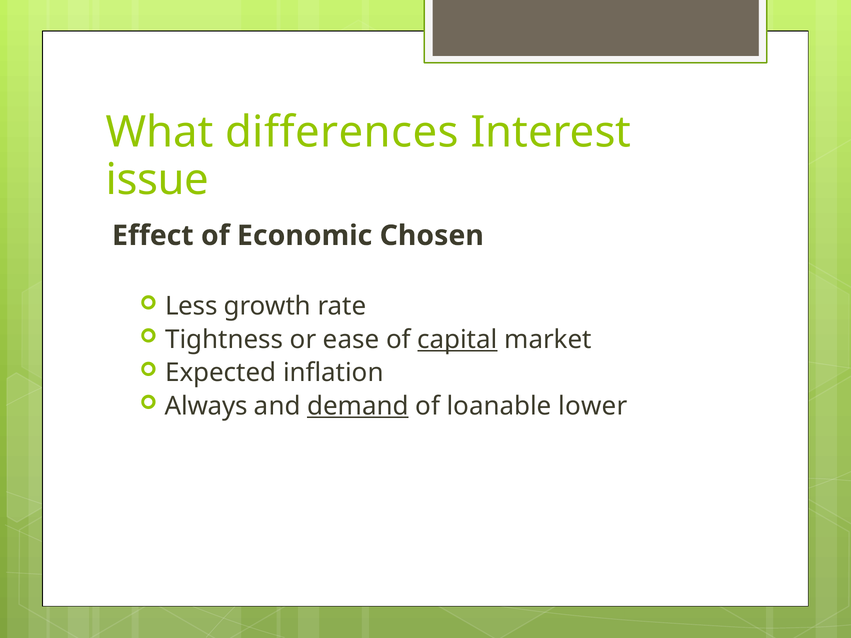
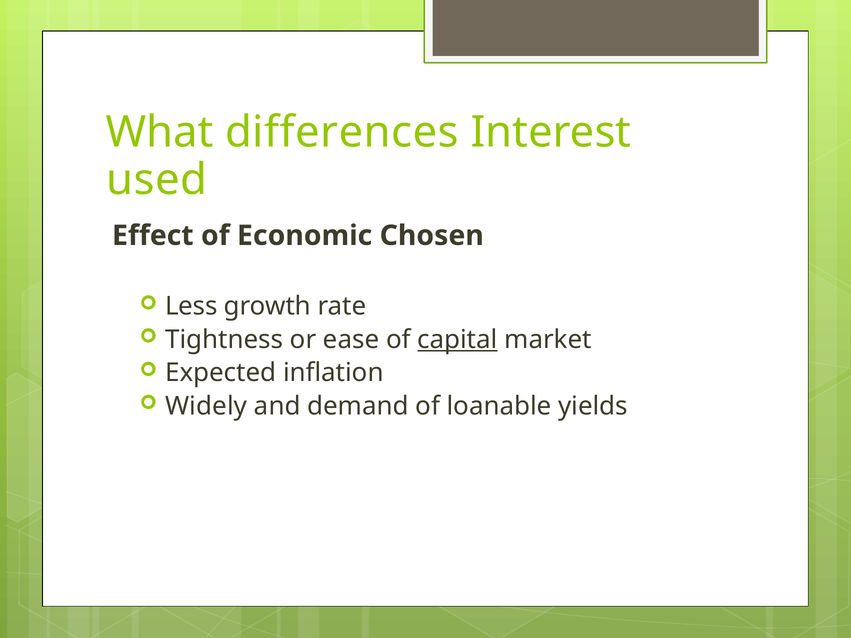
issue: issue -> used
Always: Always -> Widely
demand underline: present -> none
lower: lower -> yields
